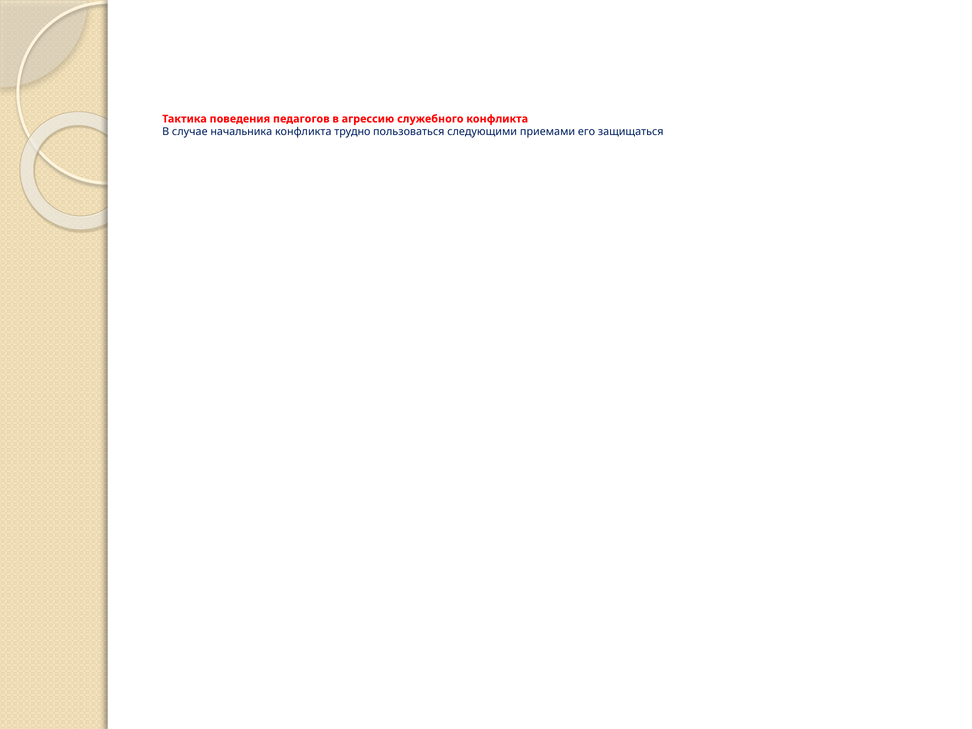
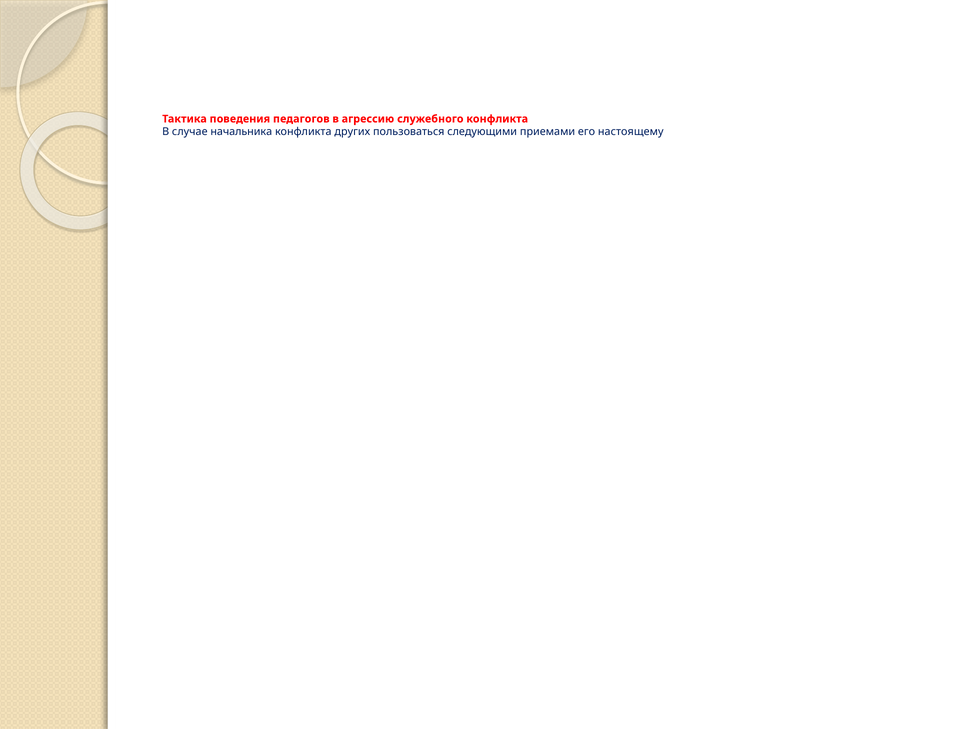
трудно: трудно -> других
защищаться: защищаться -> настоящему
